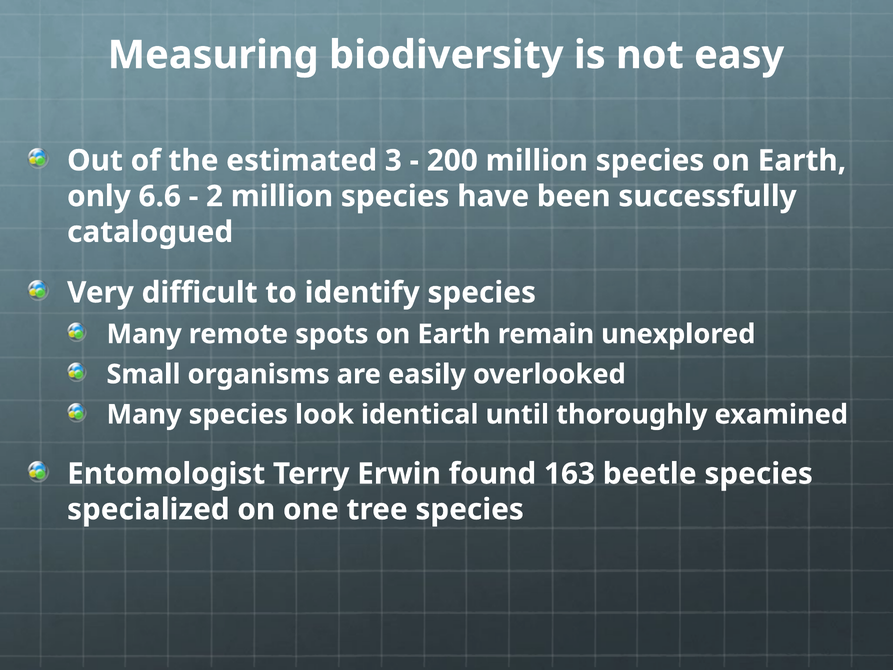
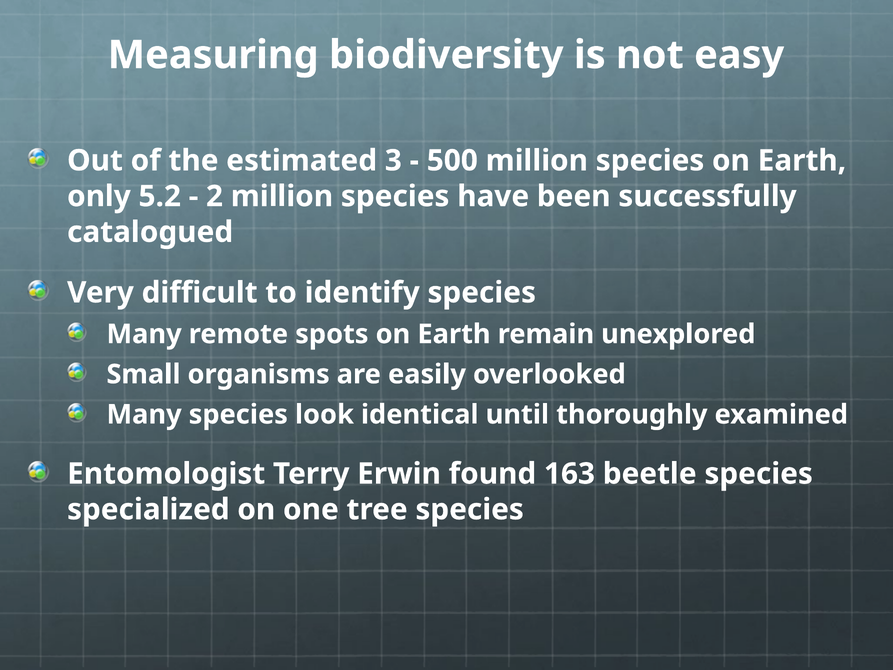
200: 200 -> 500
6.6: 6.6 -> 5.2
